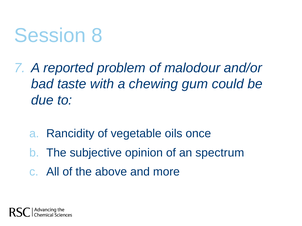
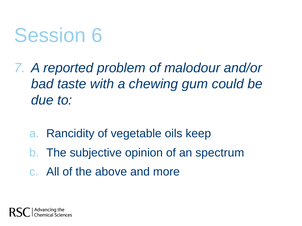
8: 8 -> 6
once: once -> keep
